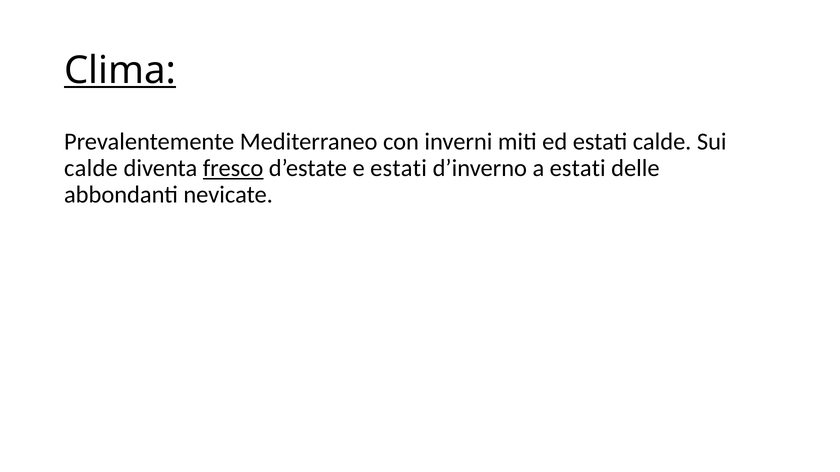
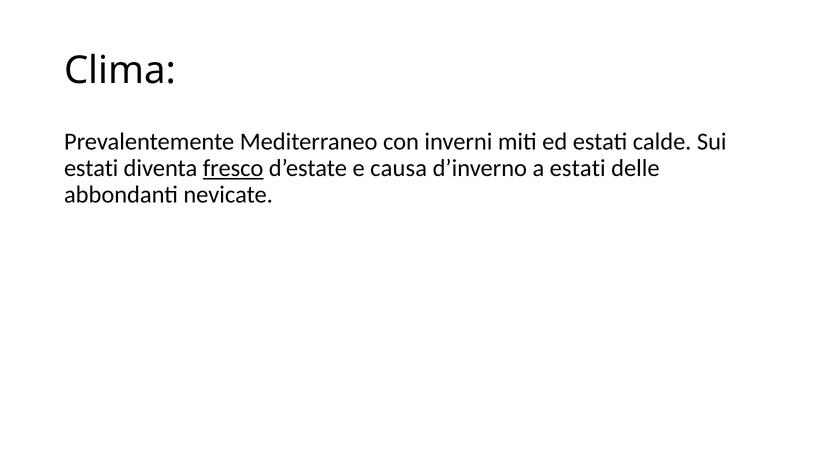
Clima underline: present -> none
calde at (91, 168): calde -> estati
e estati: estati -> causa
